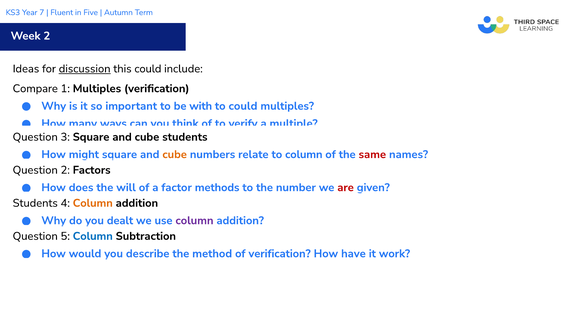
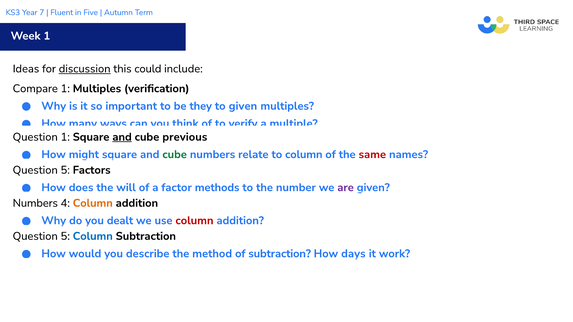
Week 2: 2 -> 1
with: with -> they
to could: could -> given
Question 3: 3 -> 1
and at (122, 137) underline: none -> present
cube students: students -> previous
cube at (175, 155) colour: orange -> green
2 at (65, 170): 2 -> 5
are colour: red -> purple
Students at (35, 203): Students -> Numbers
column at (194, 221) colour: purple -> red
of verification: verification -> subtraction
have: have -> days
